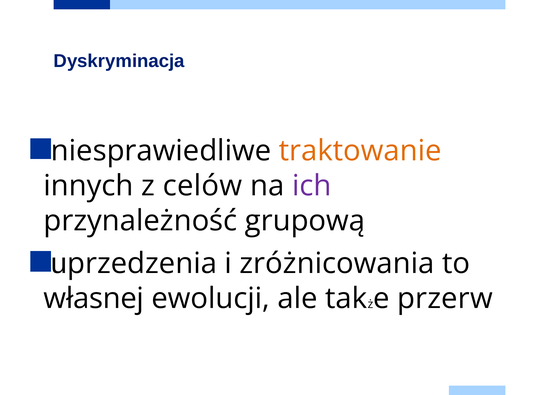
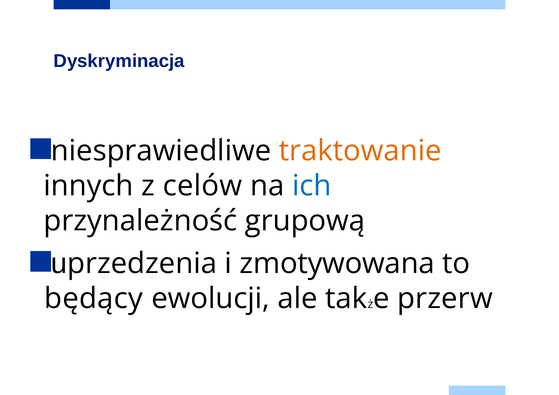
ich colour: purple -> blue
zróżnicowania: zróżnicowania -> zmotywowana
własnej: własnej -> będący
